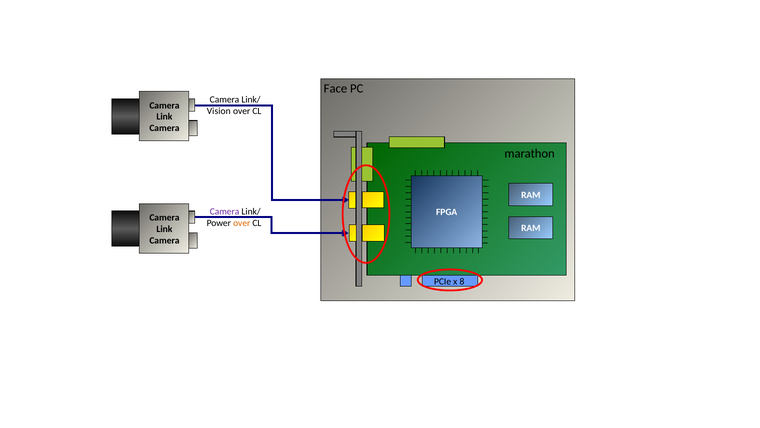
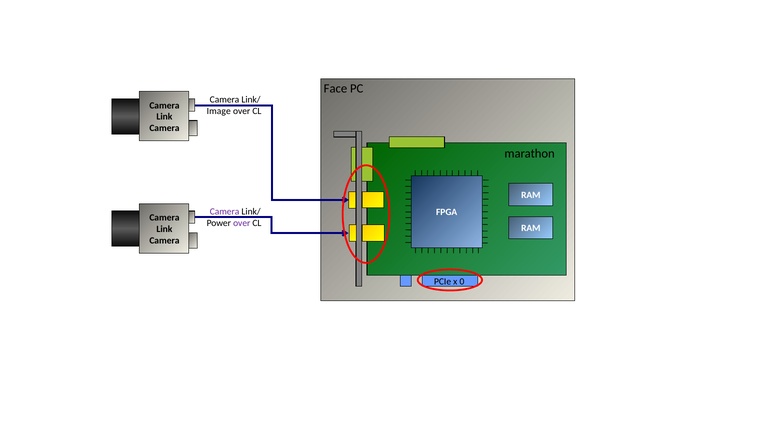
Vision: Vision -> Image
over at (242, 223) colour: orange -> purple
8: 8 -> 0
